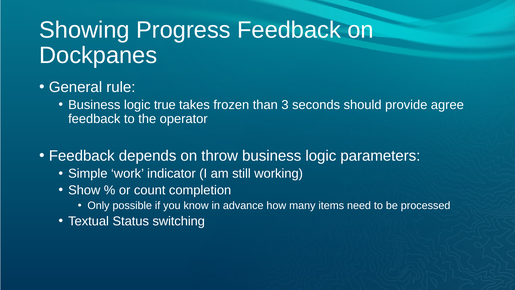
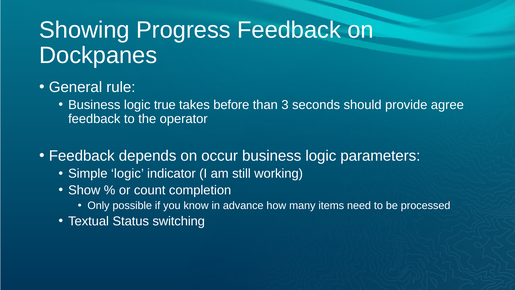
frozen: frozen -> before
throw: throw -> occur
Simple work: work -> logic
